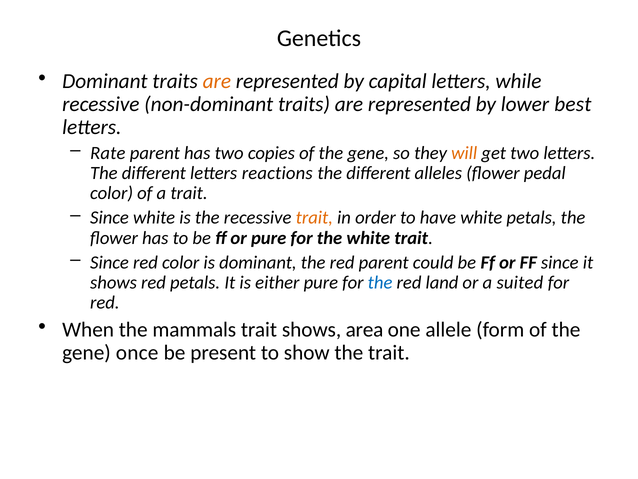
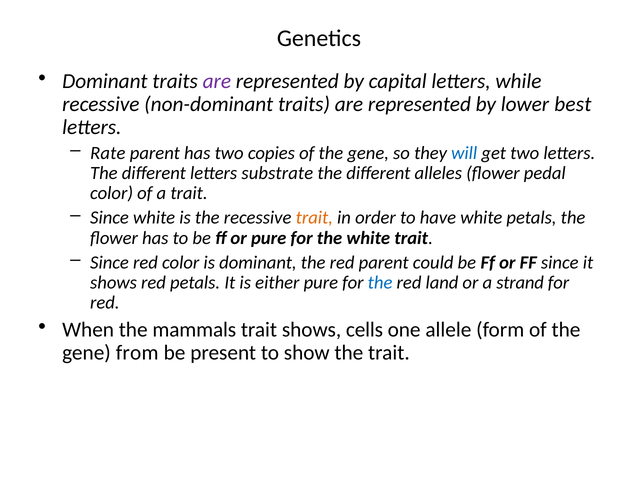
are at (217, 81) colour: orange -> purple
will colour: orange -> blue
reactions: reactions -> substrate
suited: suited -> strand
area: area -> cells
once: once -> from
